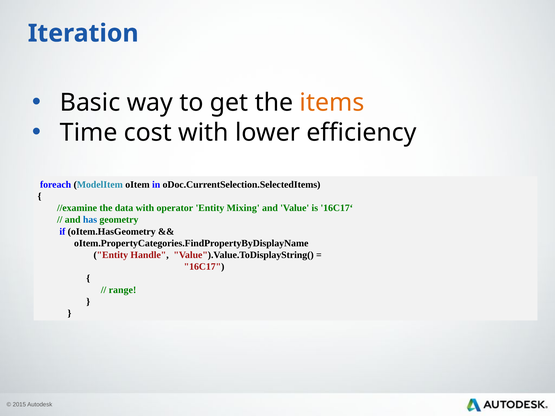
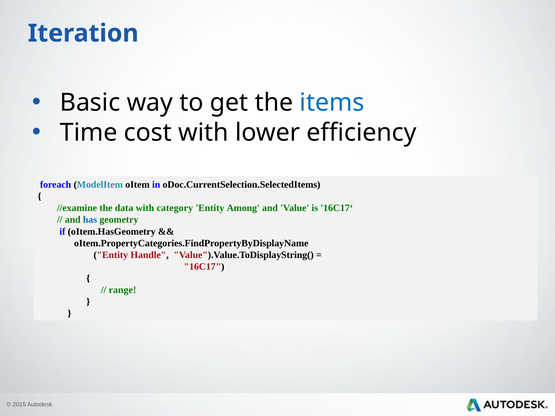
items colour: orange -> blue
operator: operator -> category
Mixing: Mixing -> Among
